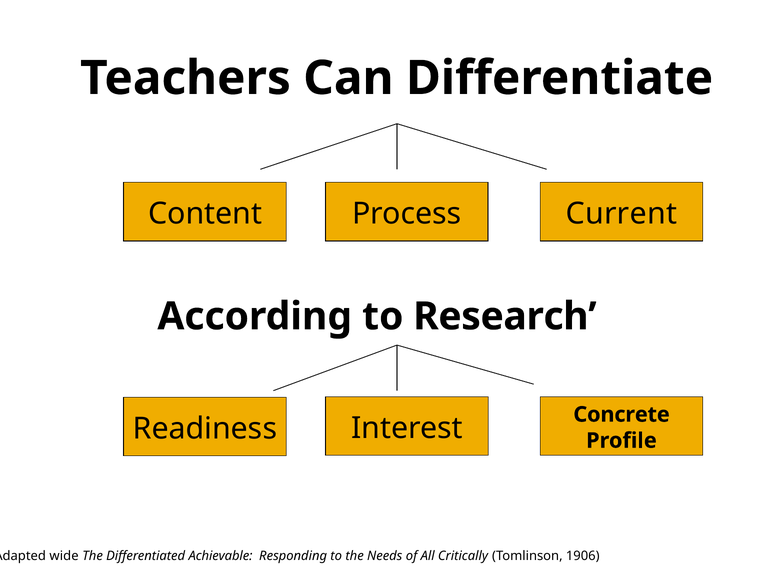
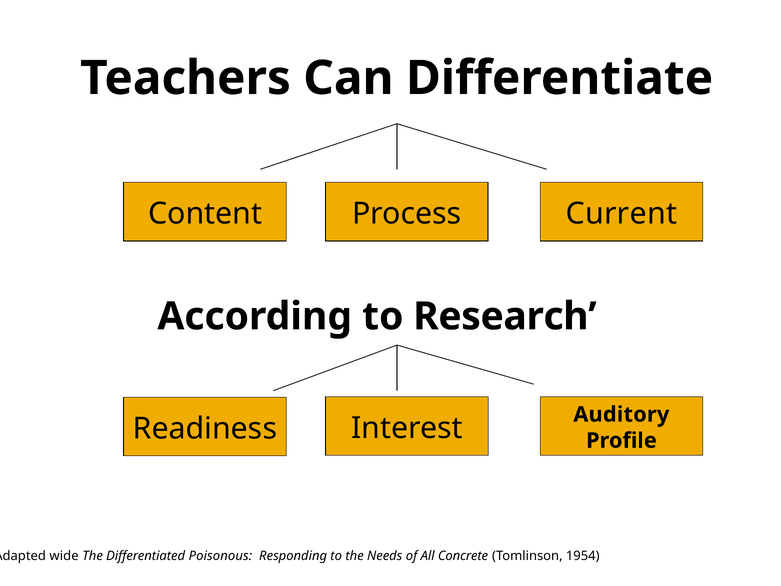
Concrete: Concrete -> Auditory
Achievable: Achievable -> Poisonous
Critically: Critically -> Concrete
1906: 1906 -> 1954
